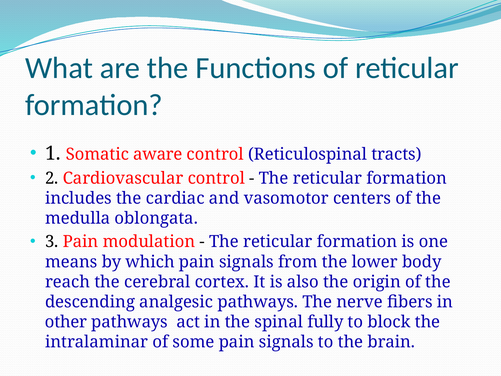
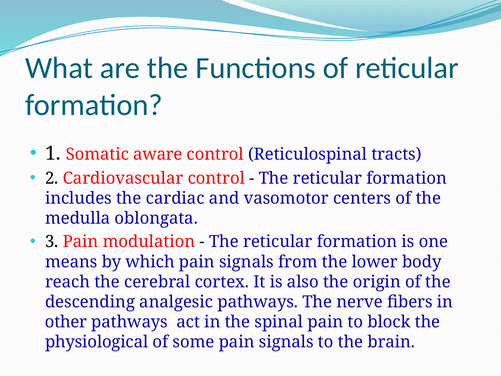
spinal fully: fully -> pain
intralaminar: intralaminar -> physiological
